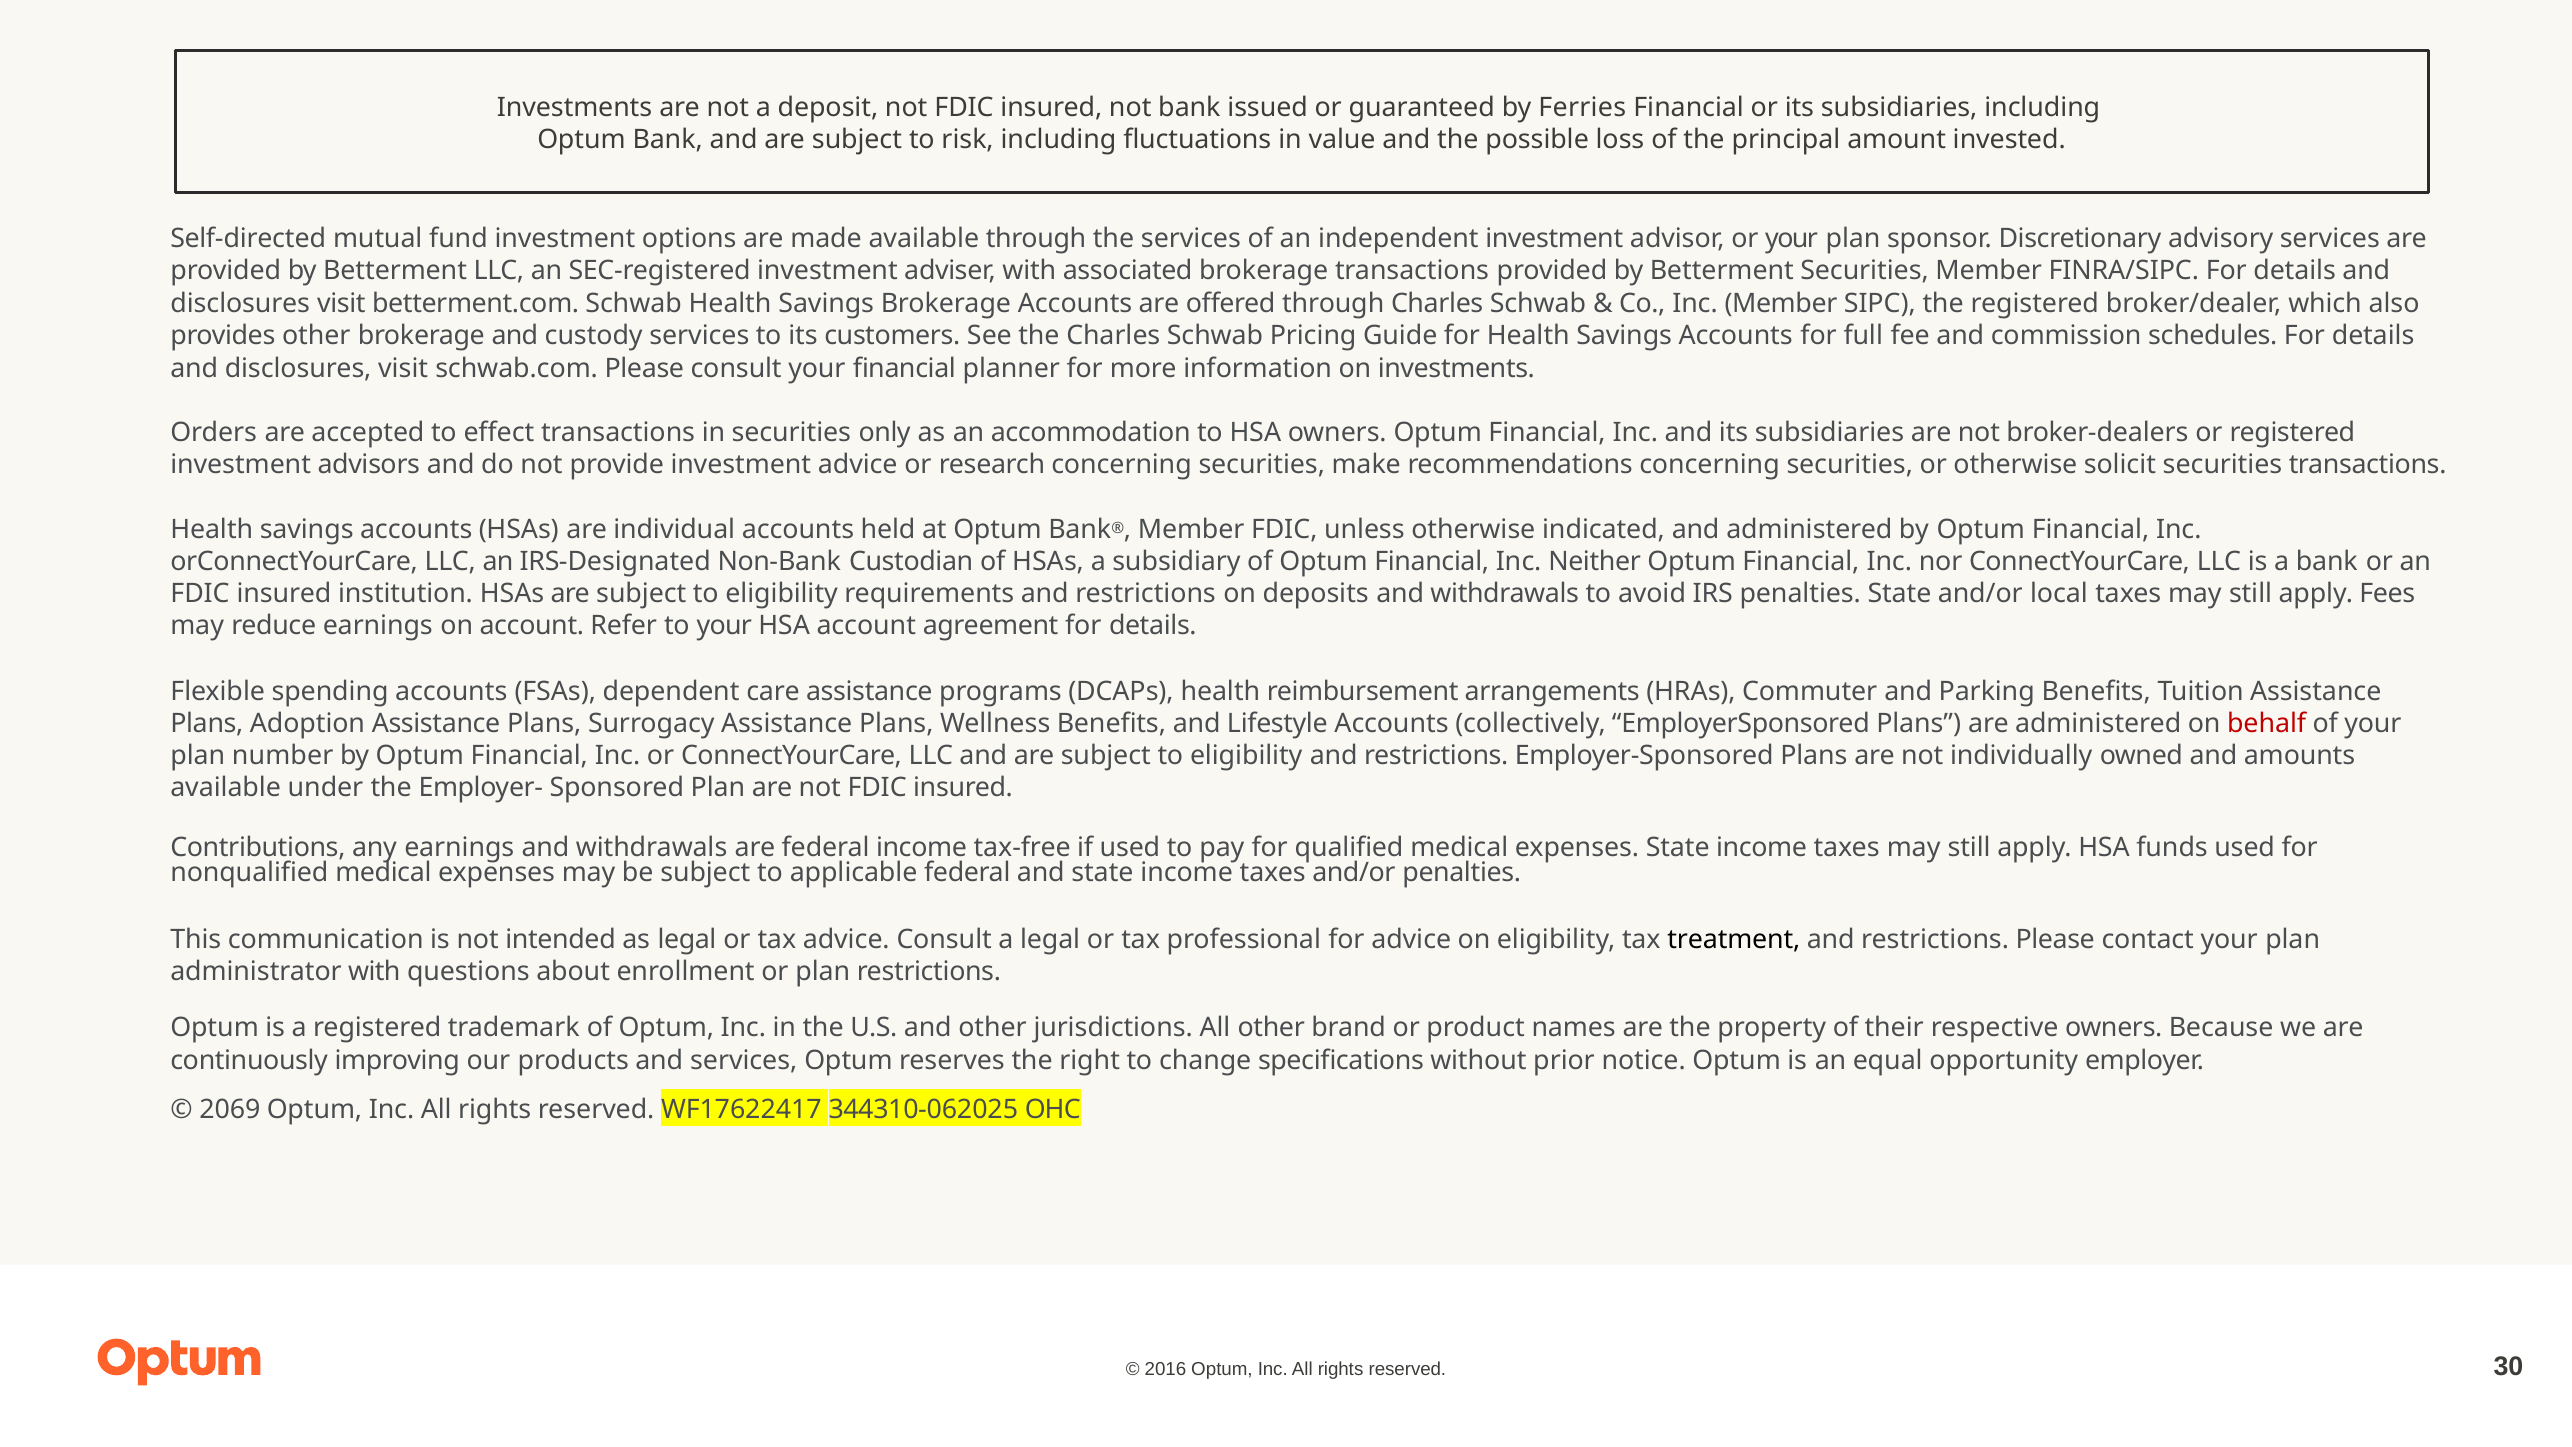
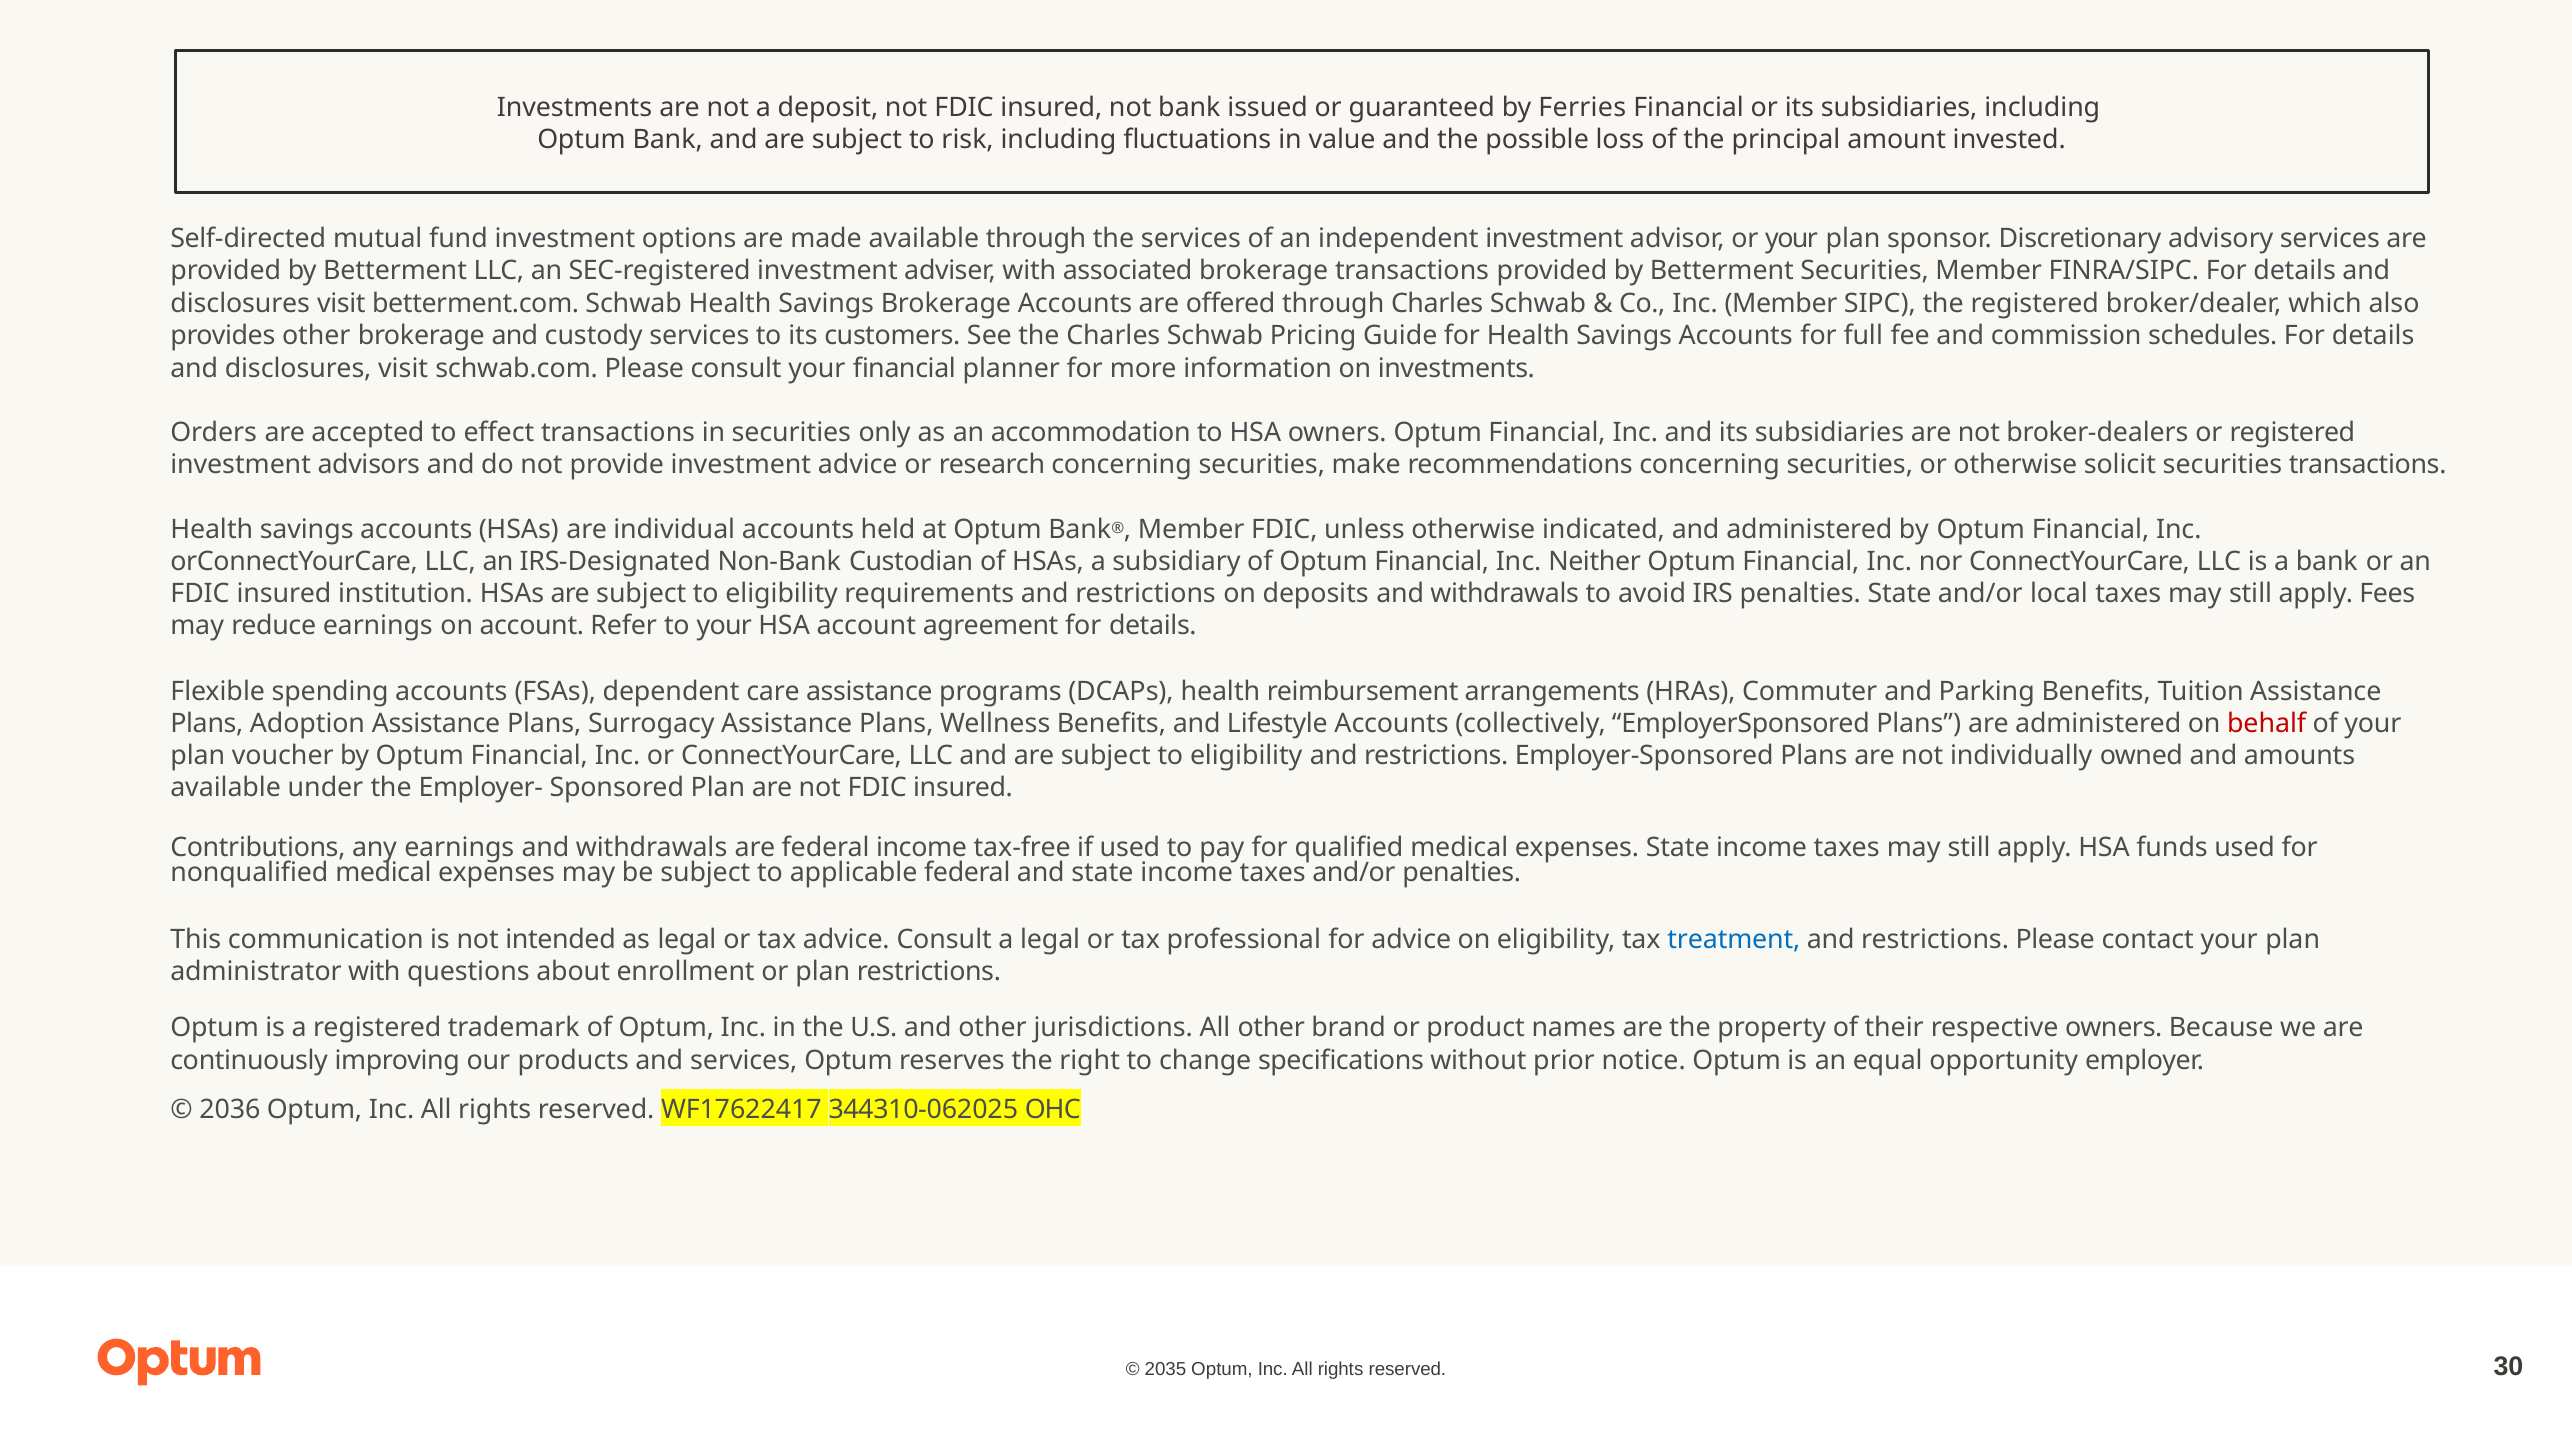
number: number -> voucher
treatment colour: black -> blue
2069: 2069 -> 2036
2016: 2016 -> 2035
